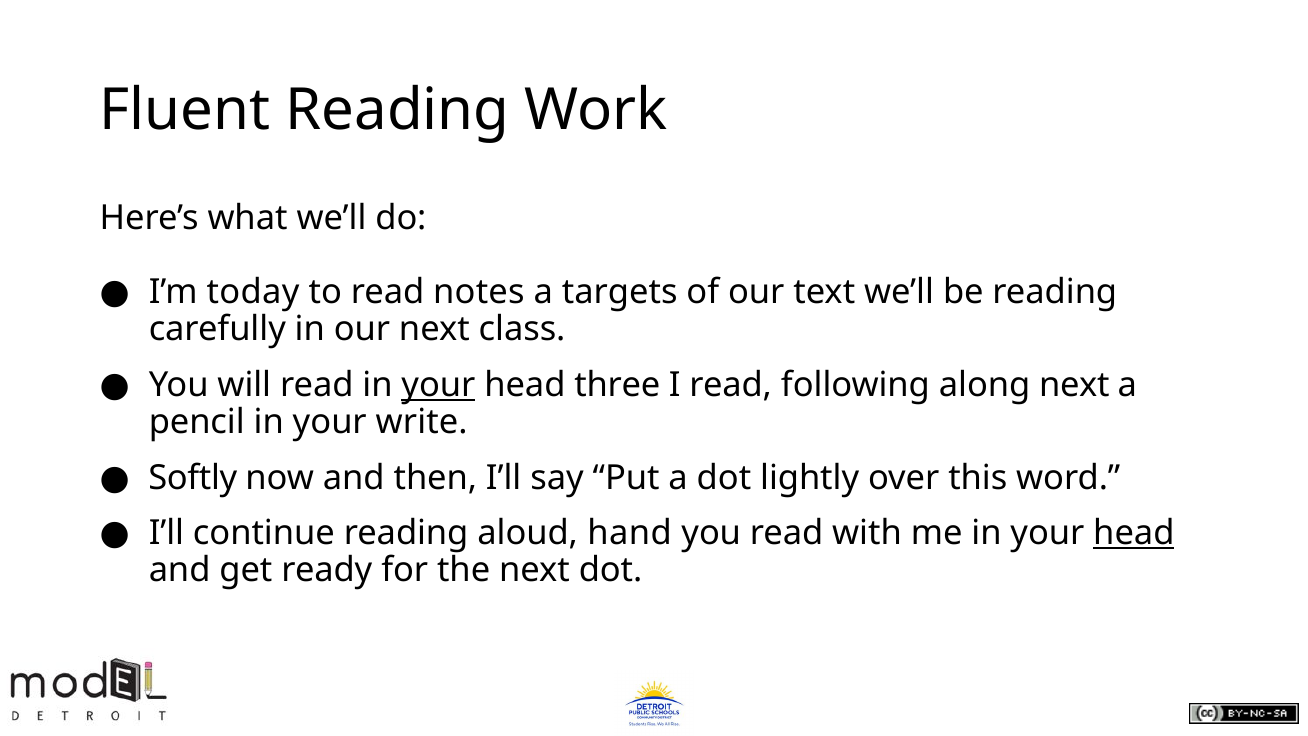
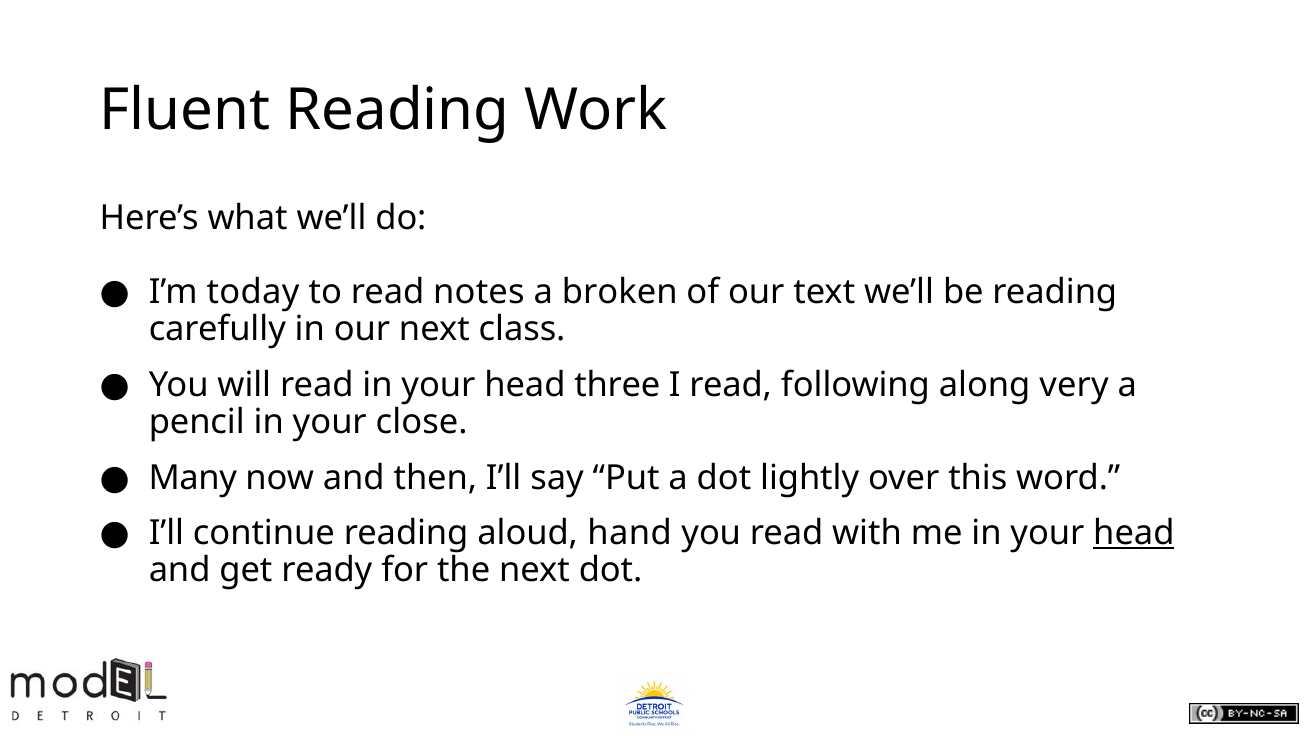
targets: targets -> broken
your at (438, 385) underline: present -> none
along next: next -> very
write: write -> close
Softly: Softly -> Many
